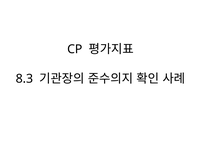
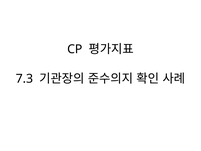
8.3: 8.3 -> 7.3
